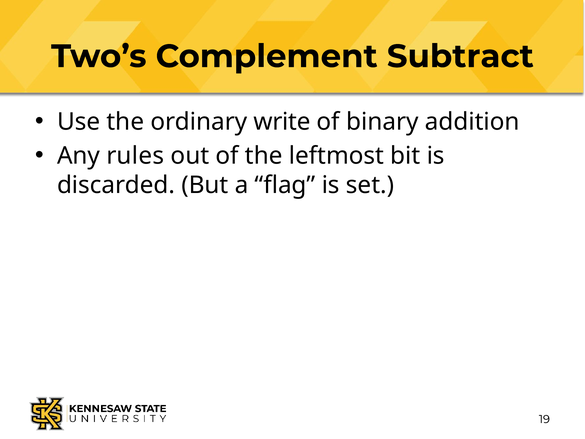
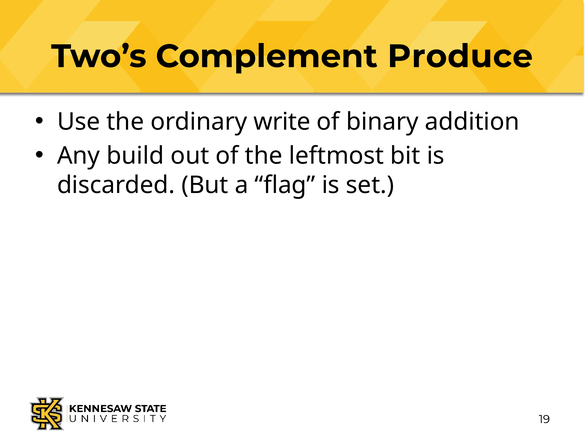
Subtract: Subtract -> Produce
rules: rules -> build
